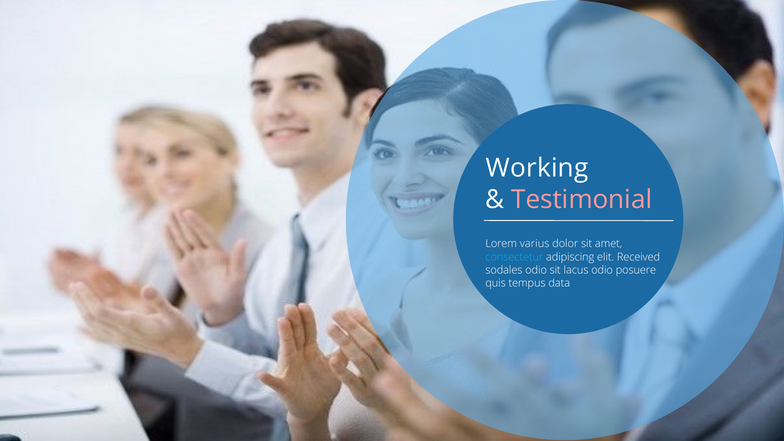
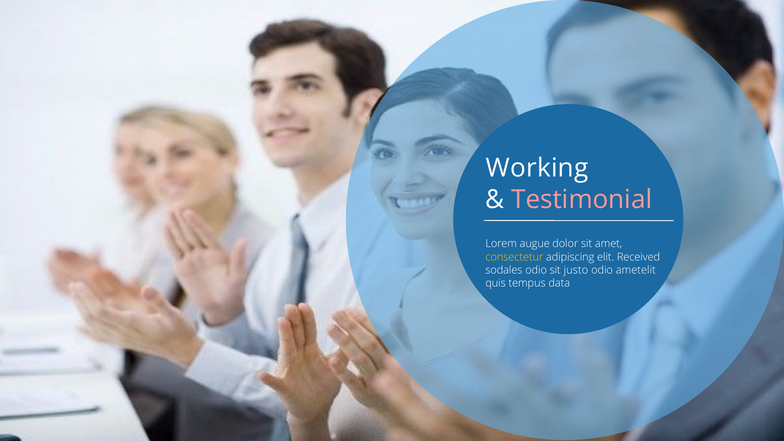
varius: varius -> augue
consectetur colour: light blue -> yellow
lacus: lacus -> justo
posuere: posuere -> ametelit
